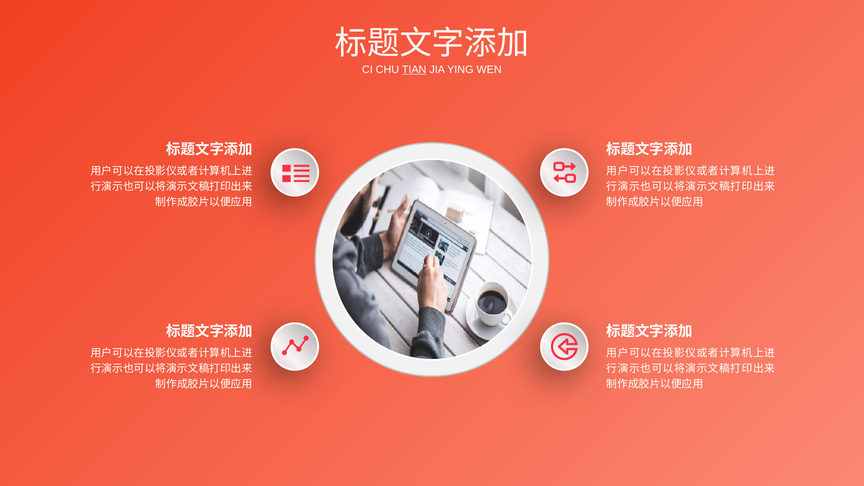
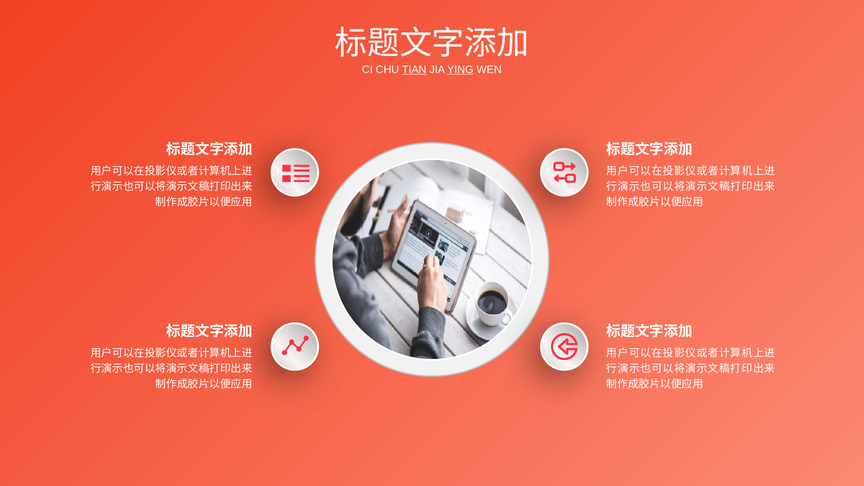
YING underline: none -> present
